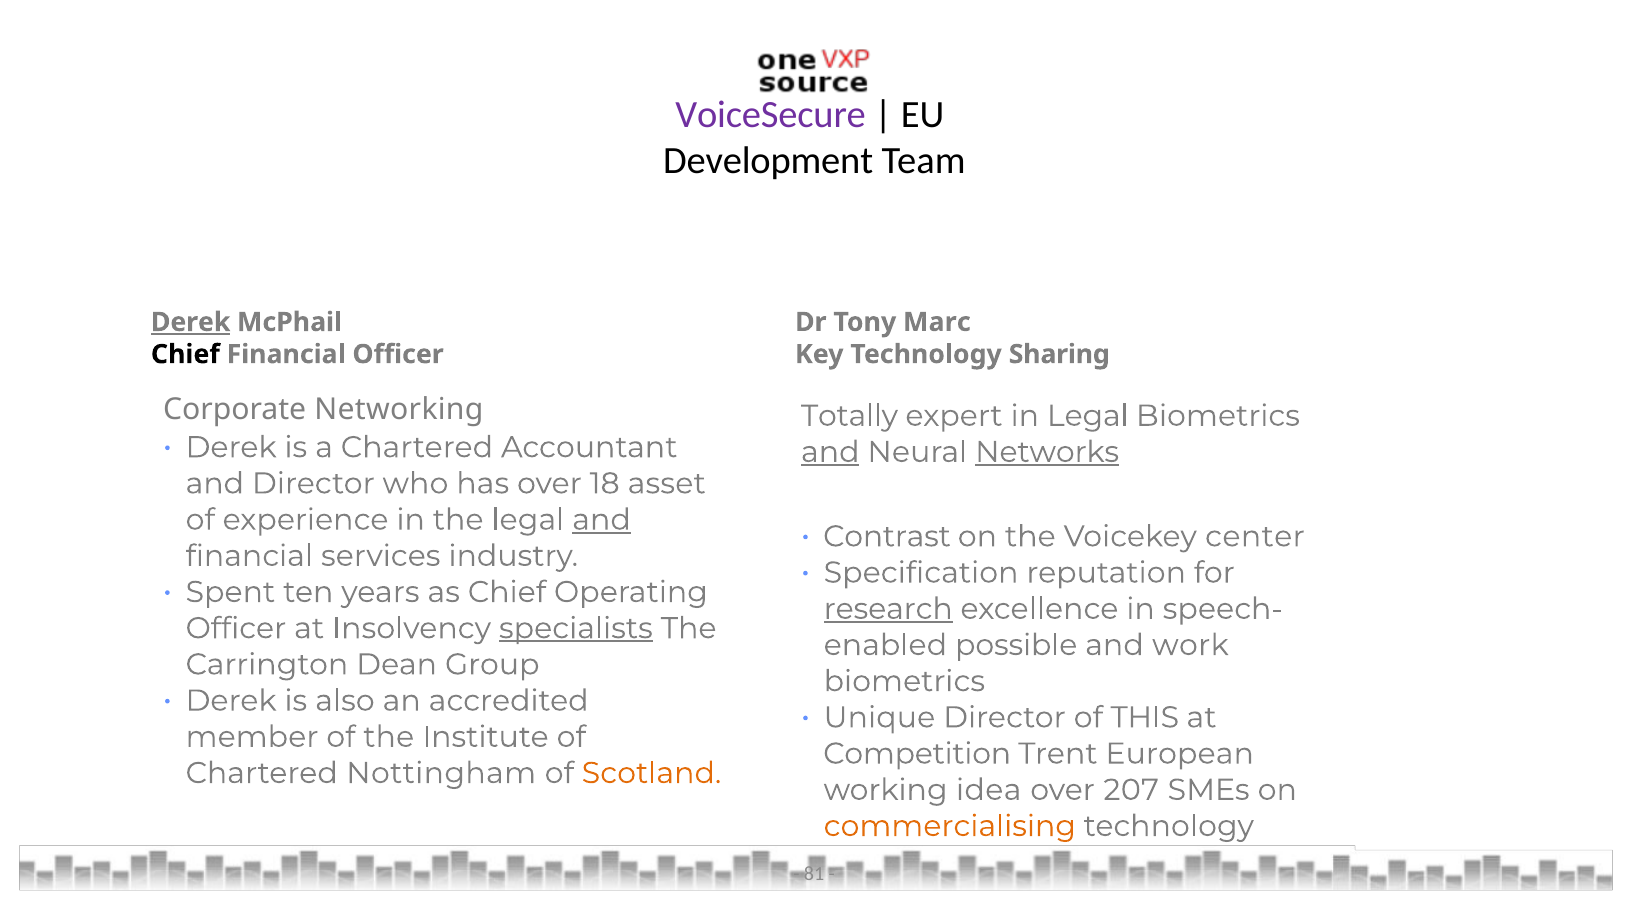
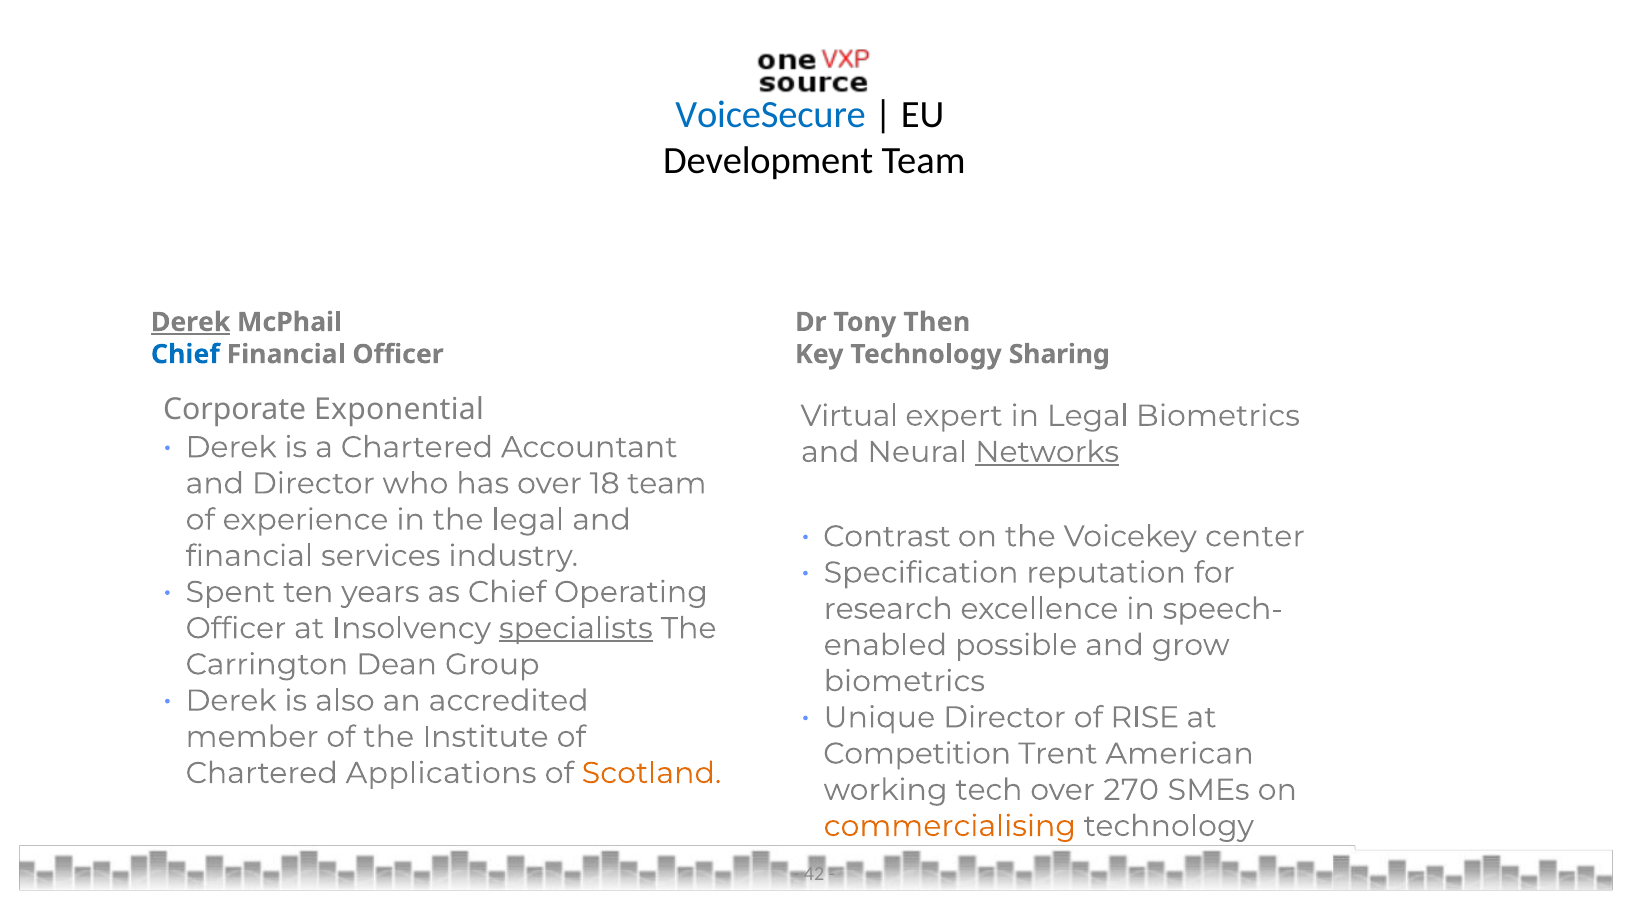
VoiceSecure colour: purple -> blue
Marc: Marc -> Then
Chief at (185, 354) colour: black -> blue
Networking: Networking -> Exponential
Totally: Totally -> Virtual
and at (830, 452) underline: present -> none
asset at (667, 483): asset -> team
and at (602, 520) underline: present -> none
research underline: present -> none
work: work -> grow
THIS: THIS -> RISE
European: European -> American
Nottingham: Nottingham -> Applications
idea: idea -> tech
207: 207 -> 270
81: 81 -> 42
